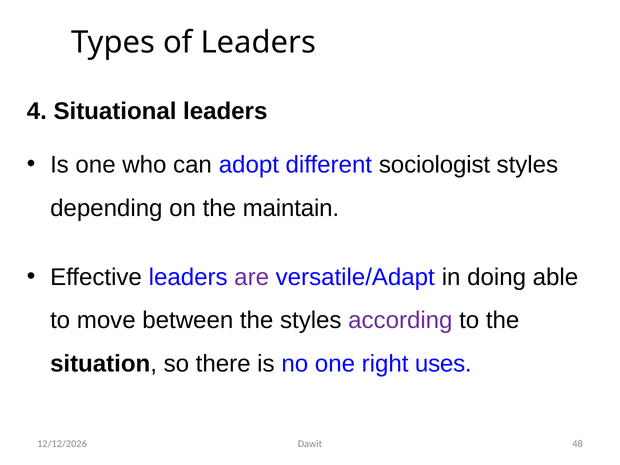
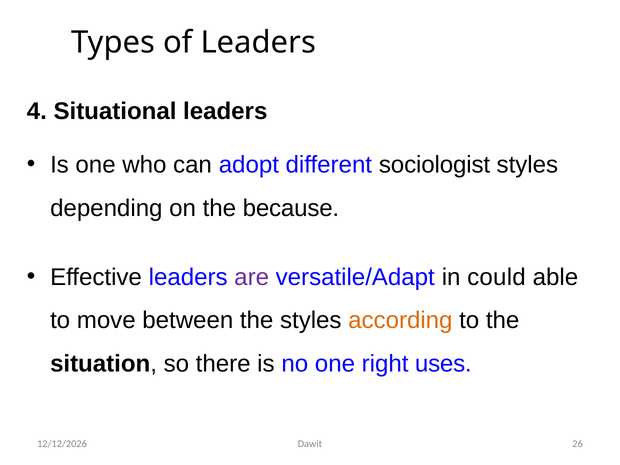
maintain: maintain -> because
doing: doing -> could
according colour: purple -> orange
48: 48 -> 26
